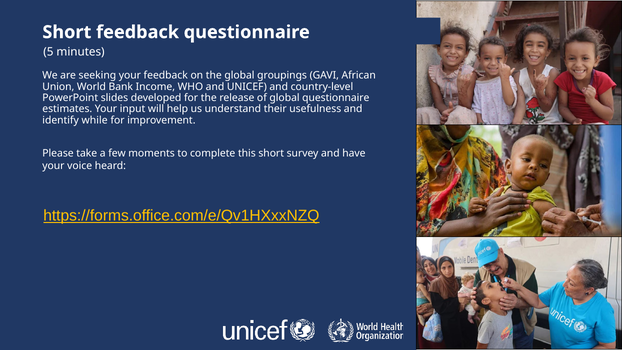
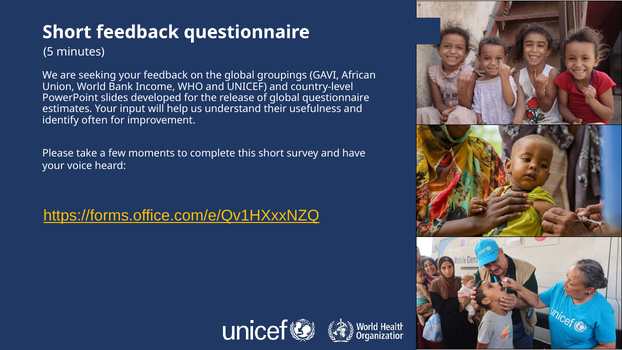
while: while -> often
